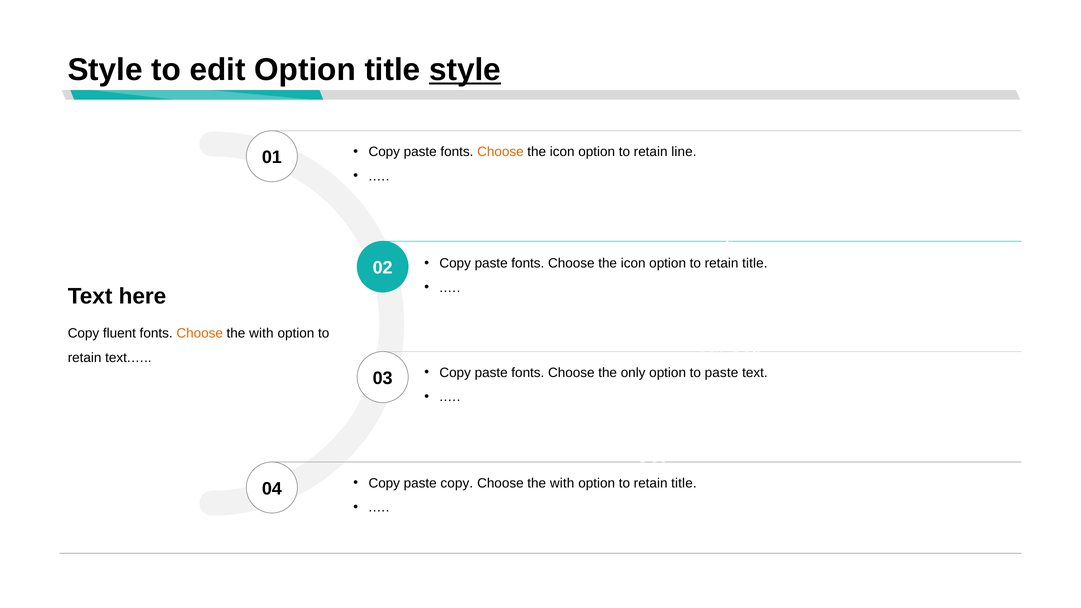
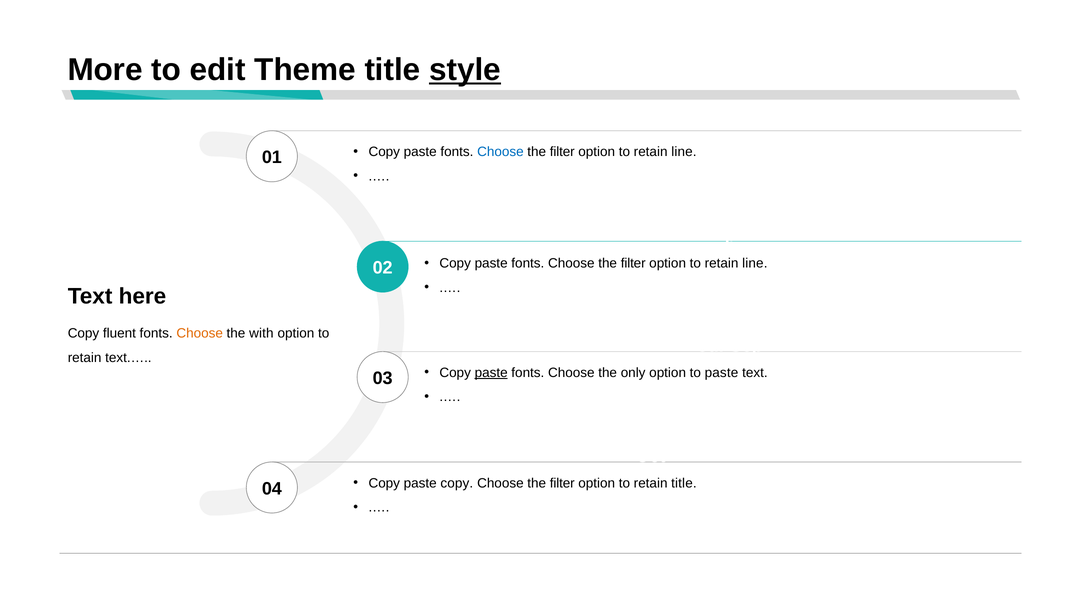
Style at (105, 70): Style -> More
edit Option: Option -> Theme
Choose at (500, 152) colour: orange -> blue
icon at (562, 152): icon -> filter
icon at (633, 263): icon -> filter
title at (755, 263): title -> line
paste at (491, 373) underline: none -> present
with at (562, 483): with -> filter
